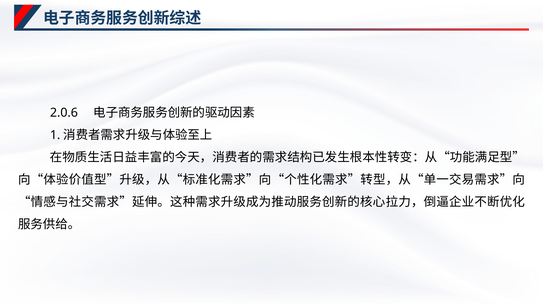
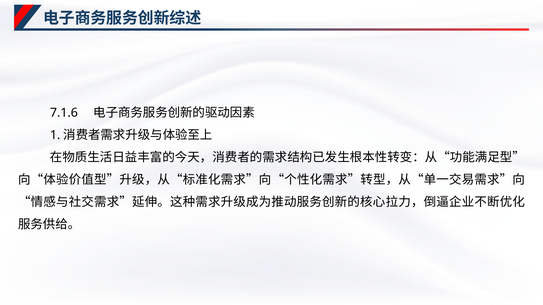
2.0.6: 2.0.6 -> 7.1.6
